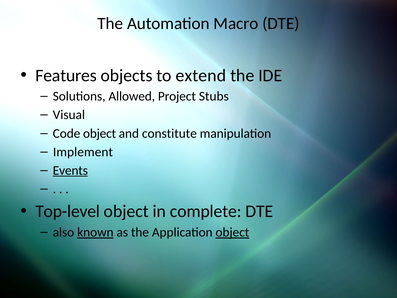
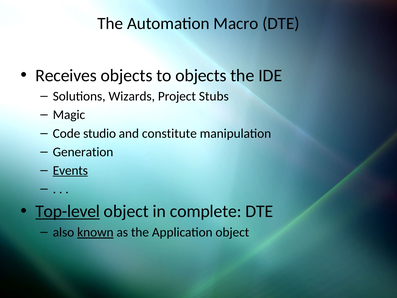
Features: Features -> Receives
to extend: extend -> objects
Allowed: Allowed -> Wizards
Visual: Visual -> Magic
Code object: object -> studio
Implement: Implement -> Generation
Top-level underline: none -> present
object at (232, 232) underline: present -> none
